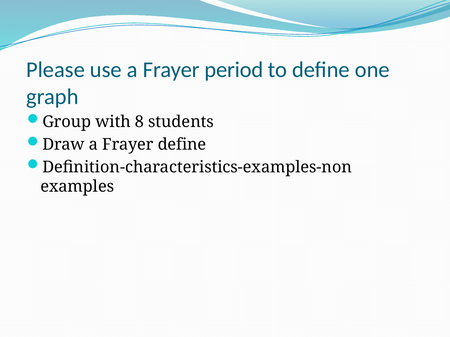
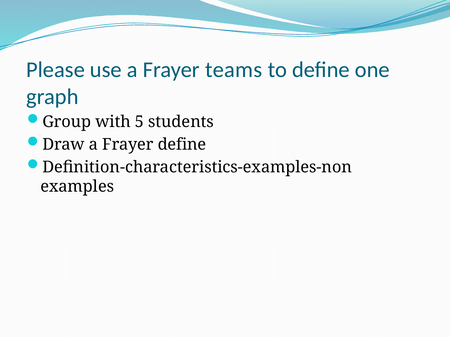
period: period -> teams
8: 8 -> 5
